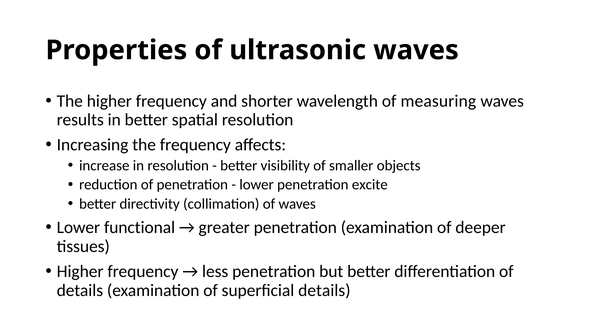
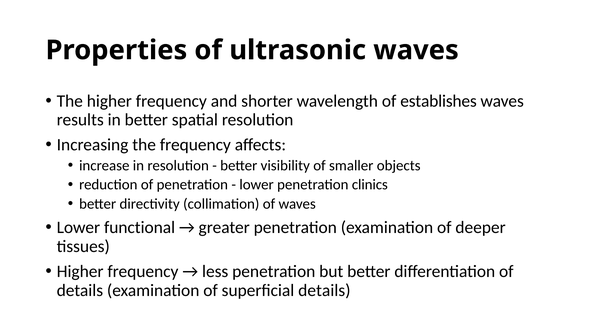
measuring: measuring -> establishes
excite: excite -> clinics
